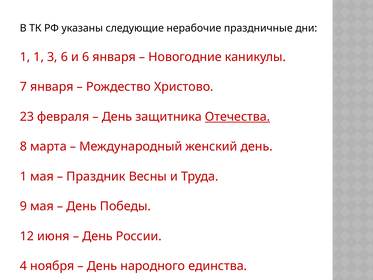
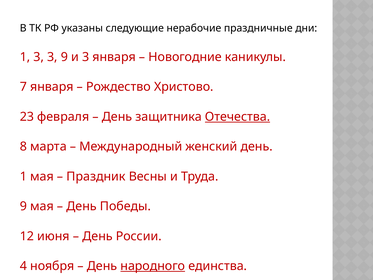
1 1: 1 -> 3
3 6: 6 -> 9
и 6: 6 -> 3
народного underline: none -> present
